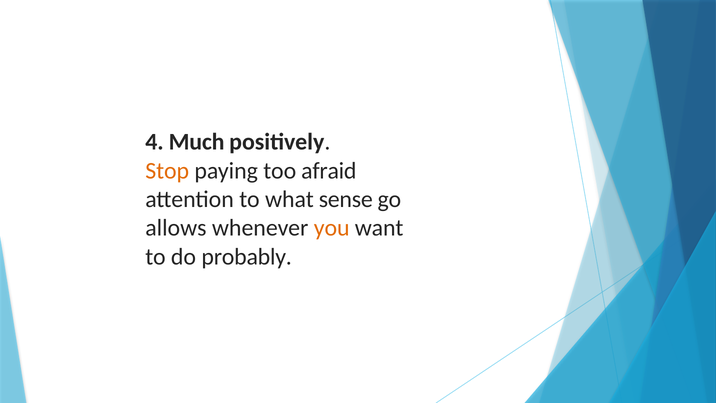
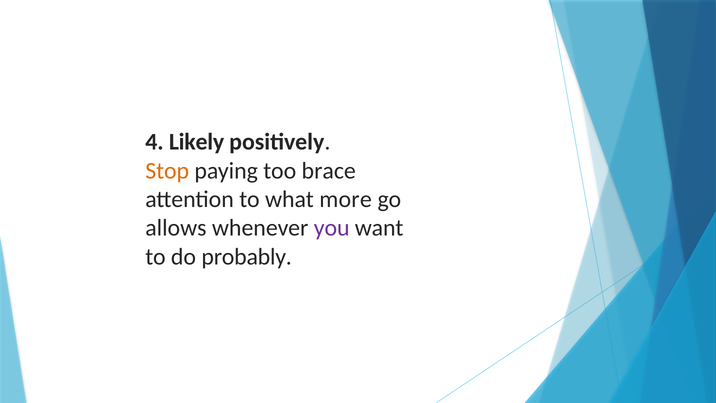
Much: Much -> Likely
afraid: afraid -> brace
sense: sense -> more
you colour: orange -> purple
